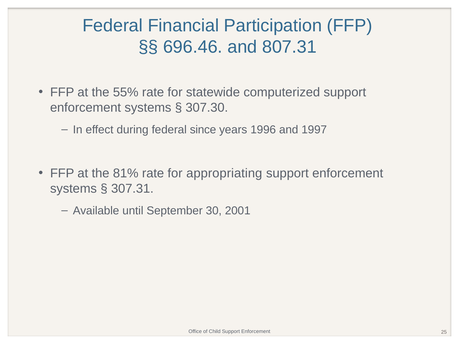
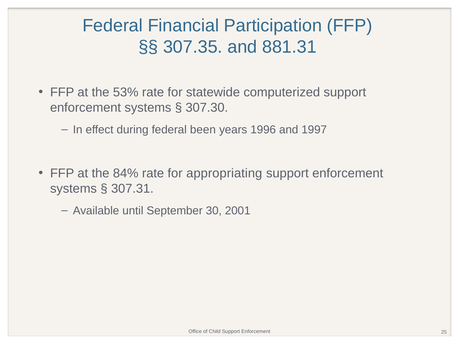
696.46: 696.46 -> 307.35
807.31: 807.31 -> 881.31
55%: 55% -> 53%
since: since -> been
81%: 81% -> 84%
